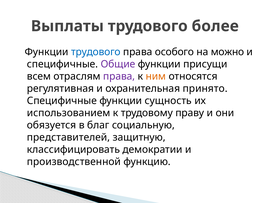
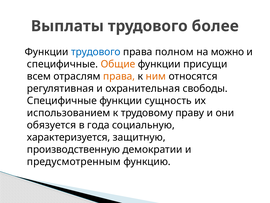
особого: особого -> полном
Общие colour: purple -> orange
права at (119, 76) colour: purple -> orange
принято: принято -> свободы
благ: благ -> года
представителей: представителей -> характеризуется
классифицировать: классифицировать -> производственную
производственной: производственной -> предусмотренным
